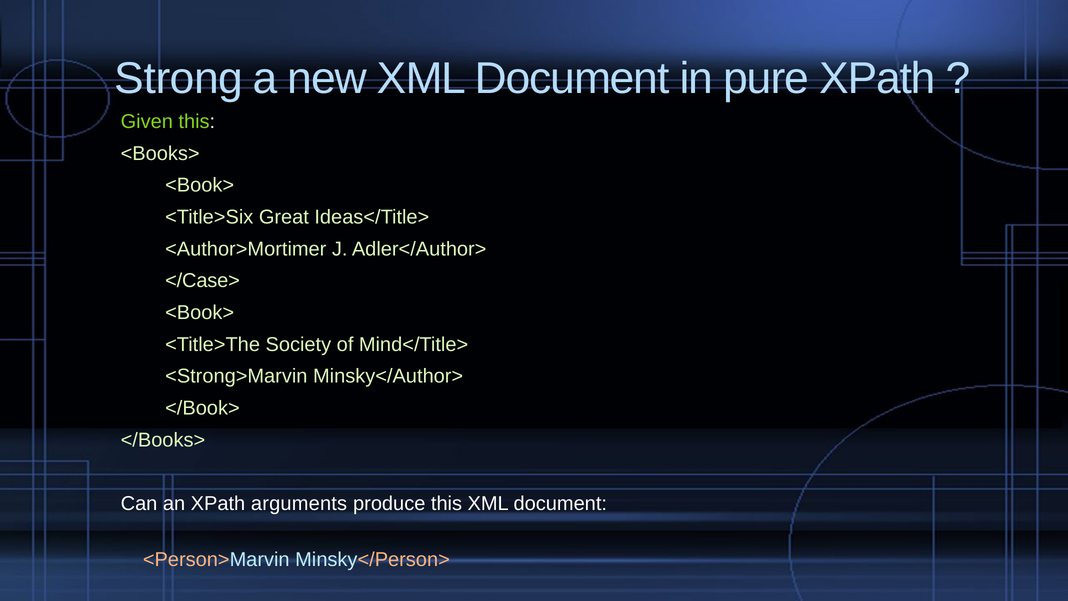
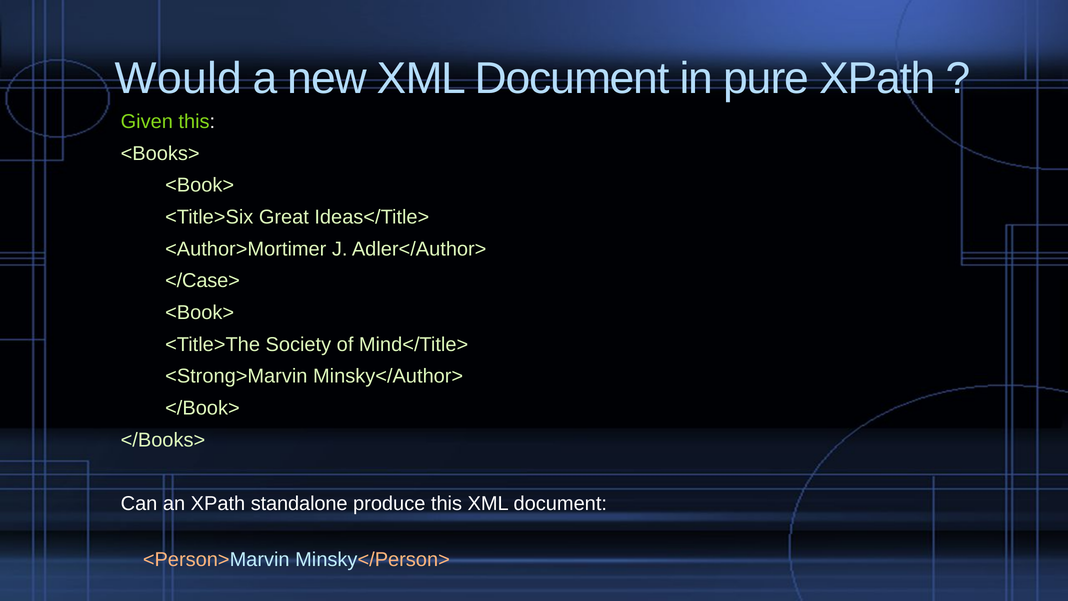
Strong: Strong -> Would
arguments: arguments -> standalone
